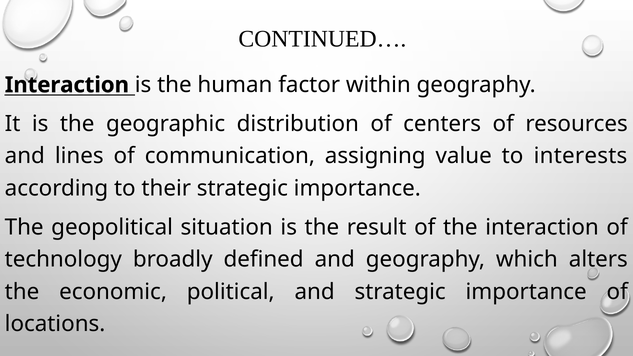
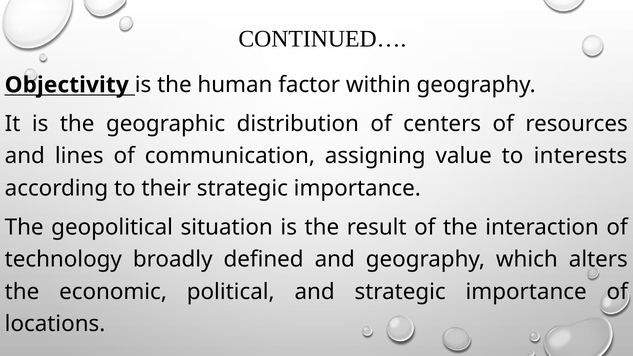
Interaction at (67, 85): Interaction -> Objectivity
